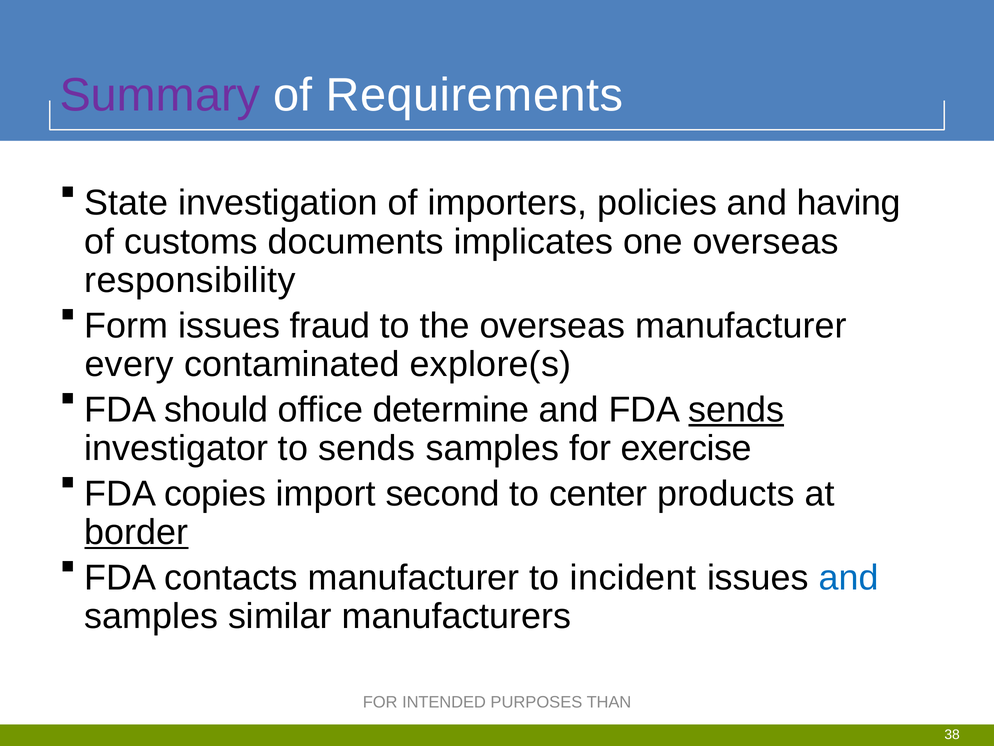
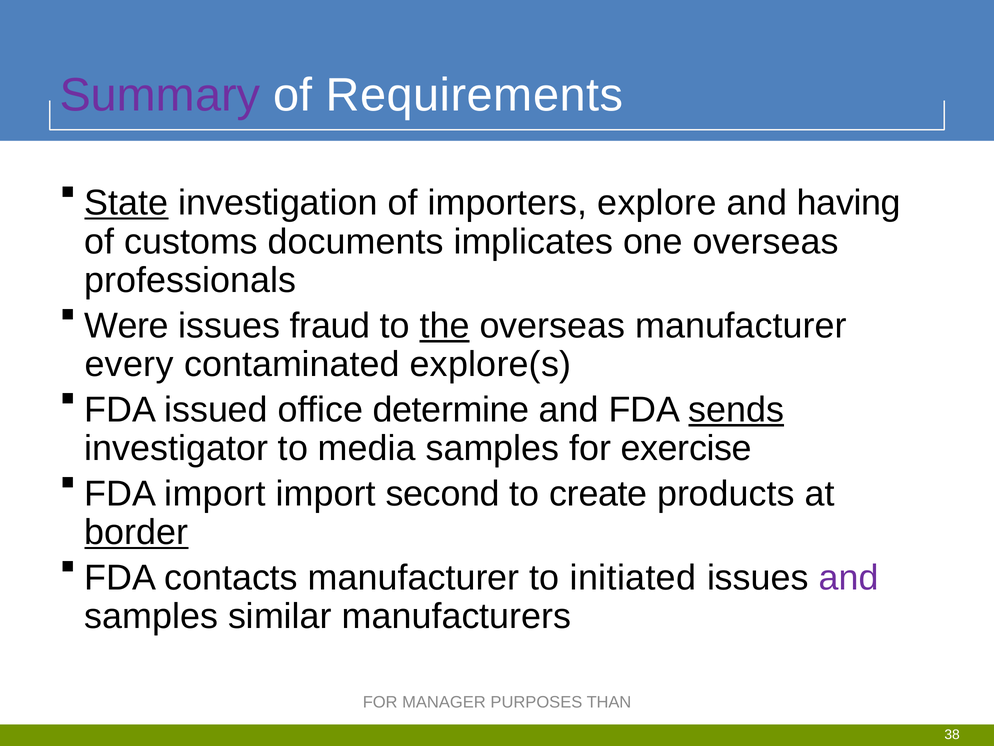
State underline: none -> present
policies: policies -> explore
responsibility: responsibility -> professionals
Form: Form -> Were
the underline: none -> present
should: should -> issued
to sends: sends -> media
FDA copies: copies -> import
center: center -> create
incident: incident -> initiated
and at (849, 577) colour: blue -> purple
INTENDED: INTENDED -> MANAGER
